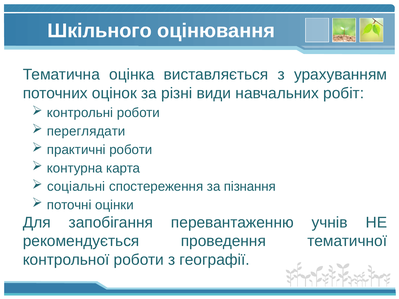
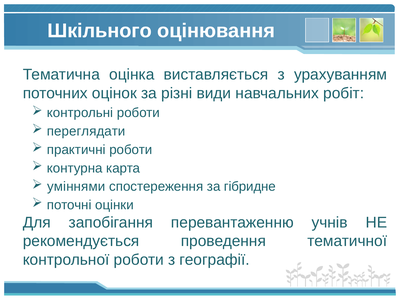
соціальні: соціальні -> уміннями
пізнання: пізнання -> гібридне
